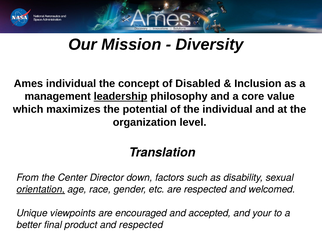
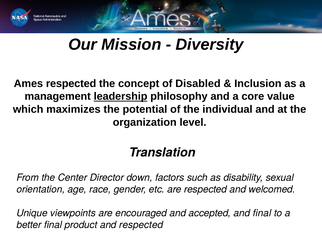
Ames individual: individual -> respected
orientation underline: present -> none
and your: your -> final
